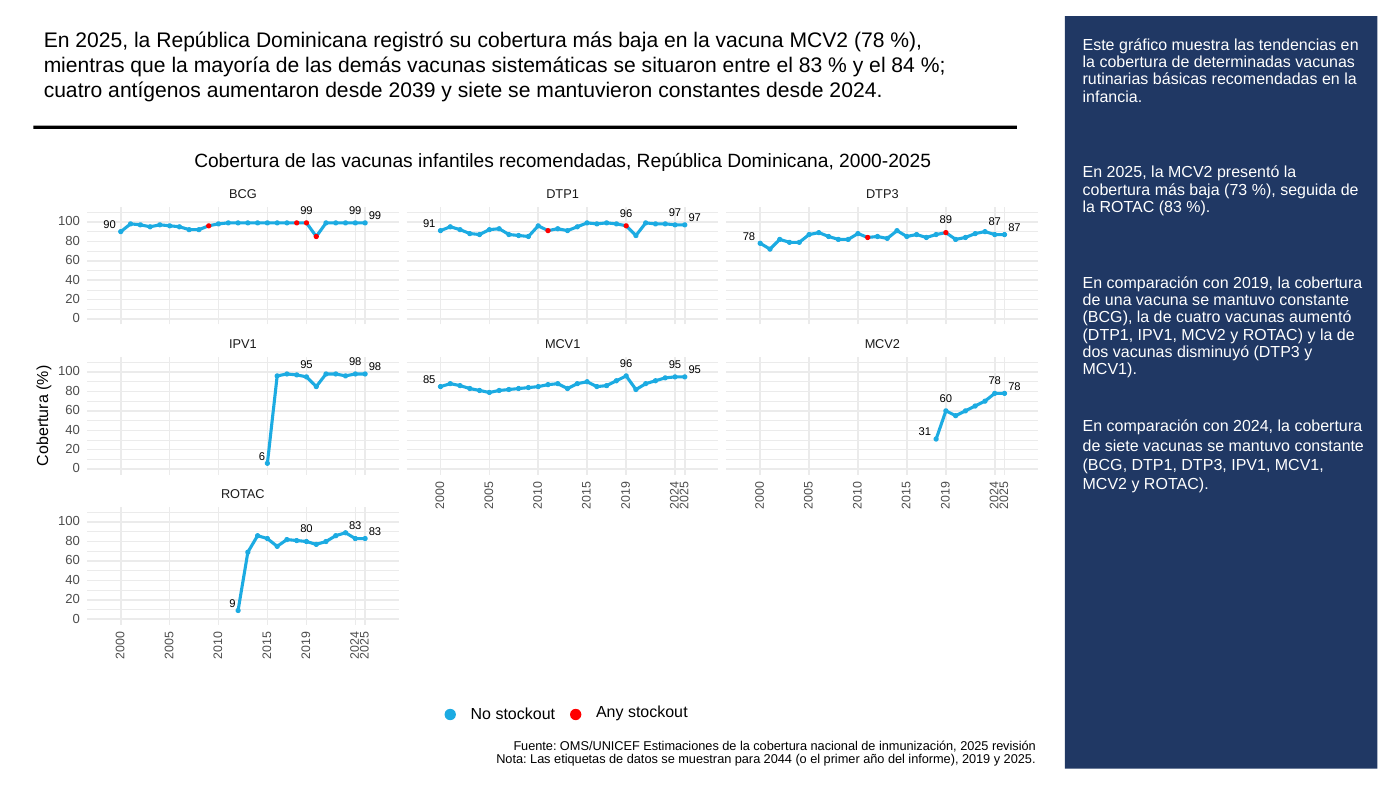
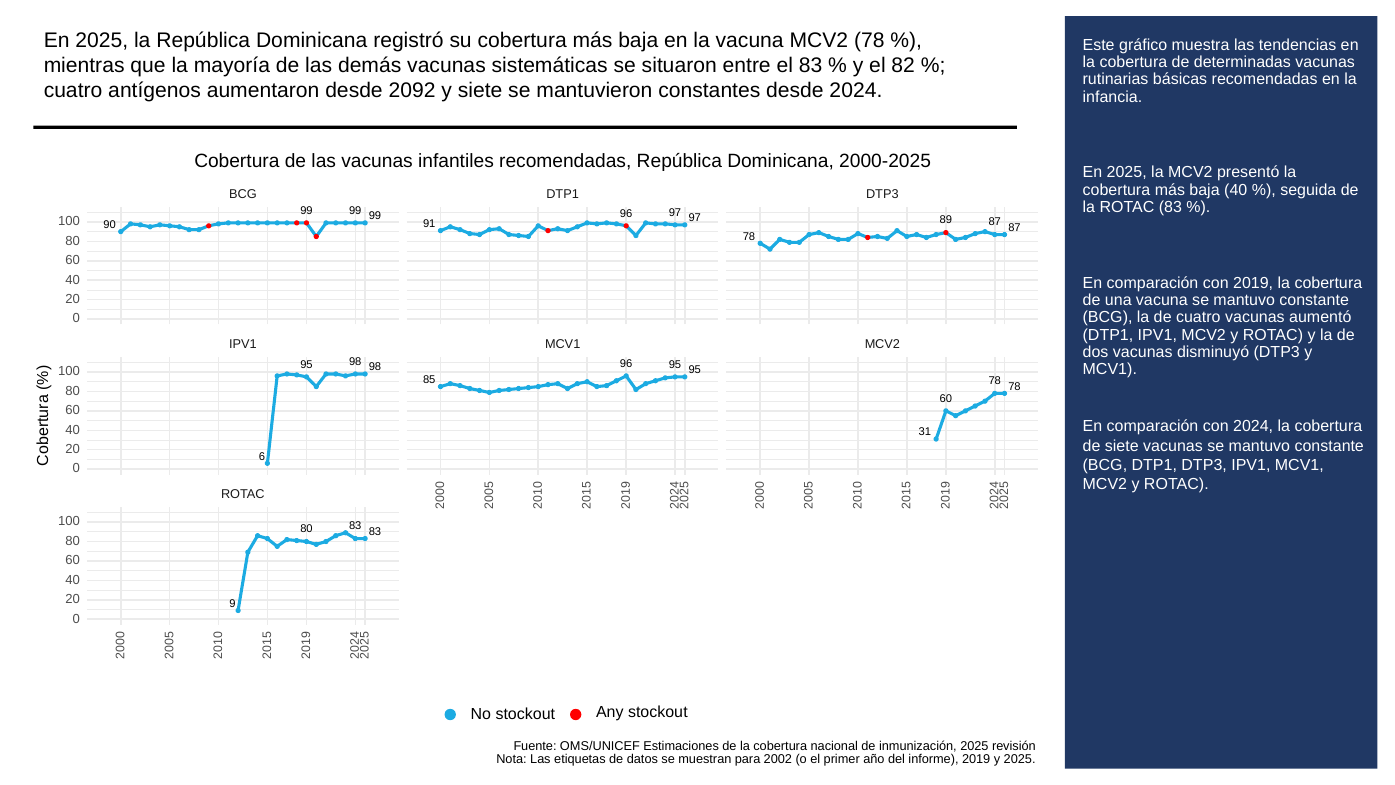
84: 84 -> 82
2039: 2039 -> 2092
baja 73: 73 -> 40
2044: 2044 -> 2002
